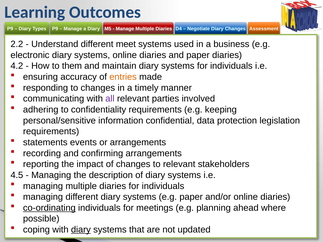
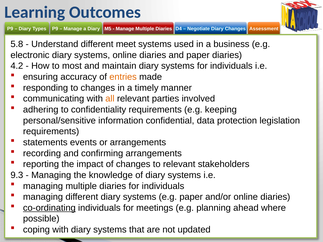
2.2: 2.2 -> 5.8
them: them -> most
all colour: purple -> orange
4.5: 4.5 -> 9.3
description: description -> knowledge
diary at (81, 230) underline: present -> none
